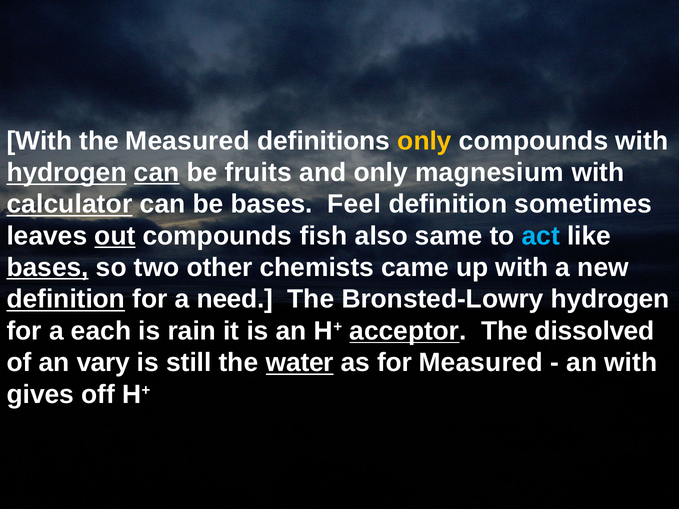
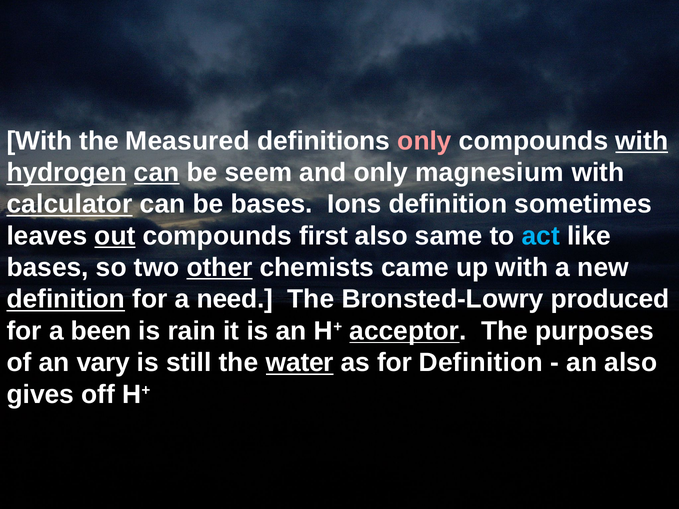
only at (425, 141) colour: yellow -> pink
with at (642, 141) underline: none -> present
fruits: fruits -> seem
Feel: Feel -> Ions
fish: fish -> first
bases at (48, 268) underline: present -> none
other underline: none -> present
Bronsted-Lowry hydrogen: hydrogen -> produced
each: each -> been
dissolved: dissolved -> purposes
for Measured: Measured -> Definition
an with: with -> also
